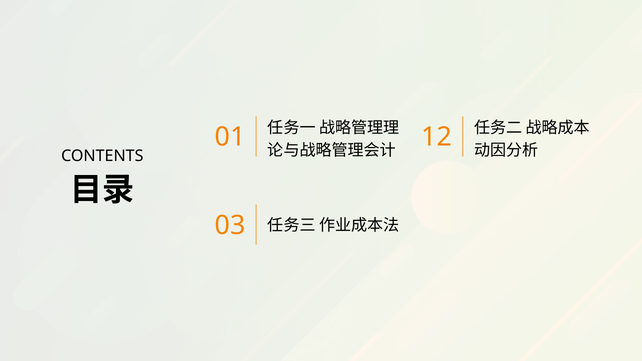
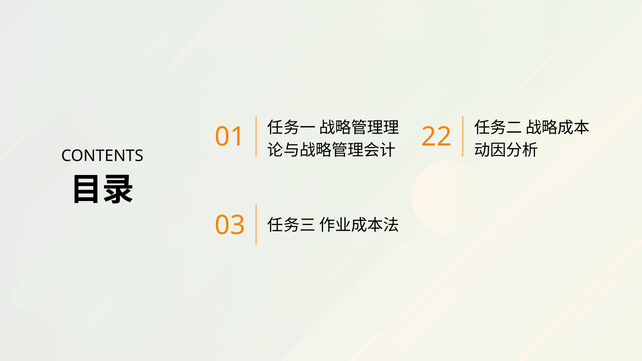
12: 12 -> 22
